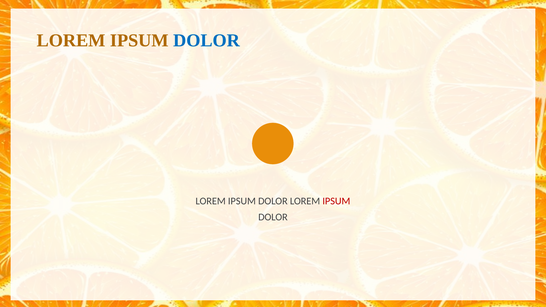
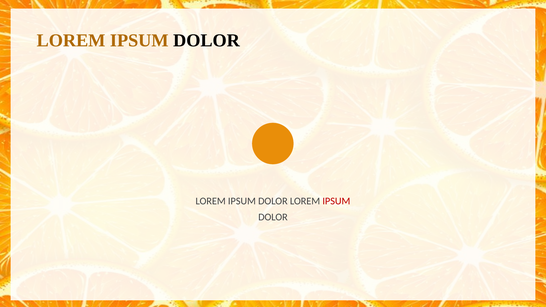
DOLOR at (207, 41) colour: blue -> black
